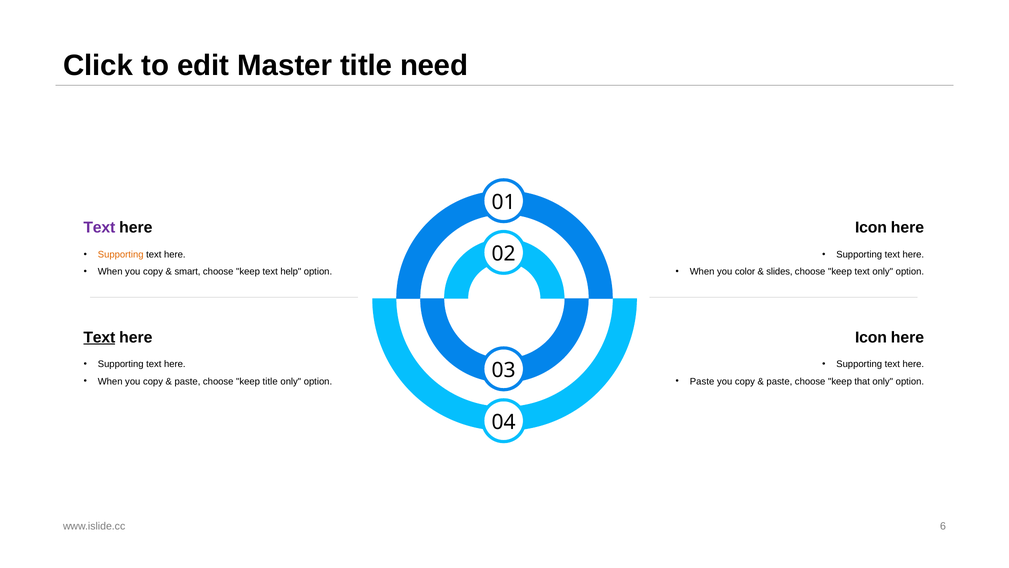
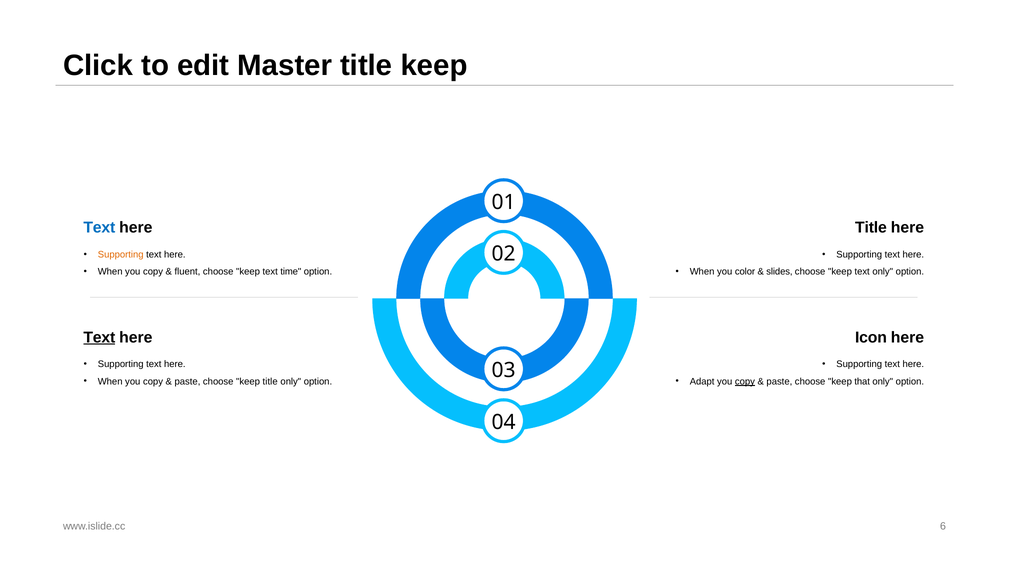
title need: need -> keep
Text at (99, 228) colour: purple -> blue
Icon at (871, 228): Icon -> Title
smart: smart -> fluent
help: help -> time
Paste at (702, 381): Paste -> Adapt
copy at (745, 381) underline: none -> present
